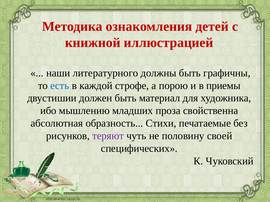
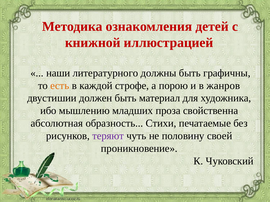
есть colour: blue -> orange
приемы: приемы -> жанров
специфических: специфических -> проникновение
